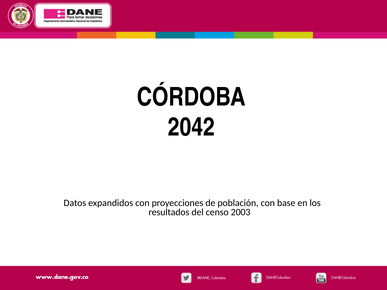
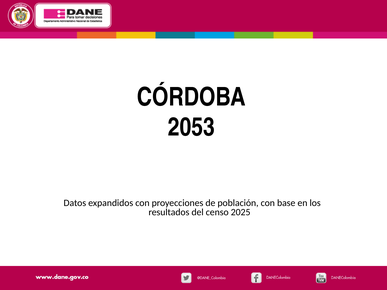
2042: 2042 -> 2053
2003: 2003 -> 2025
